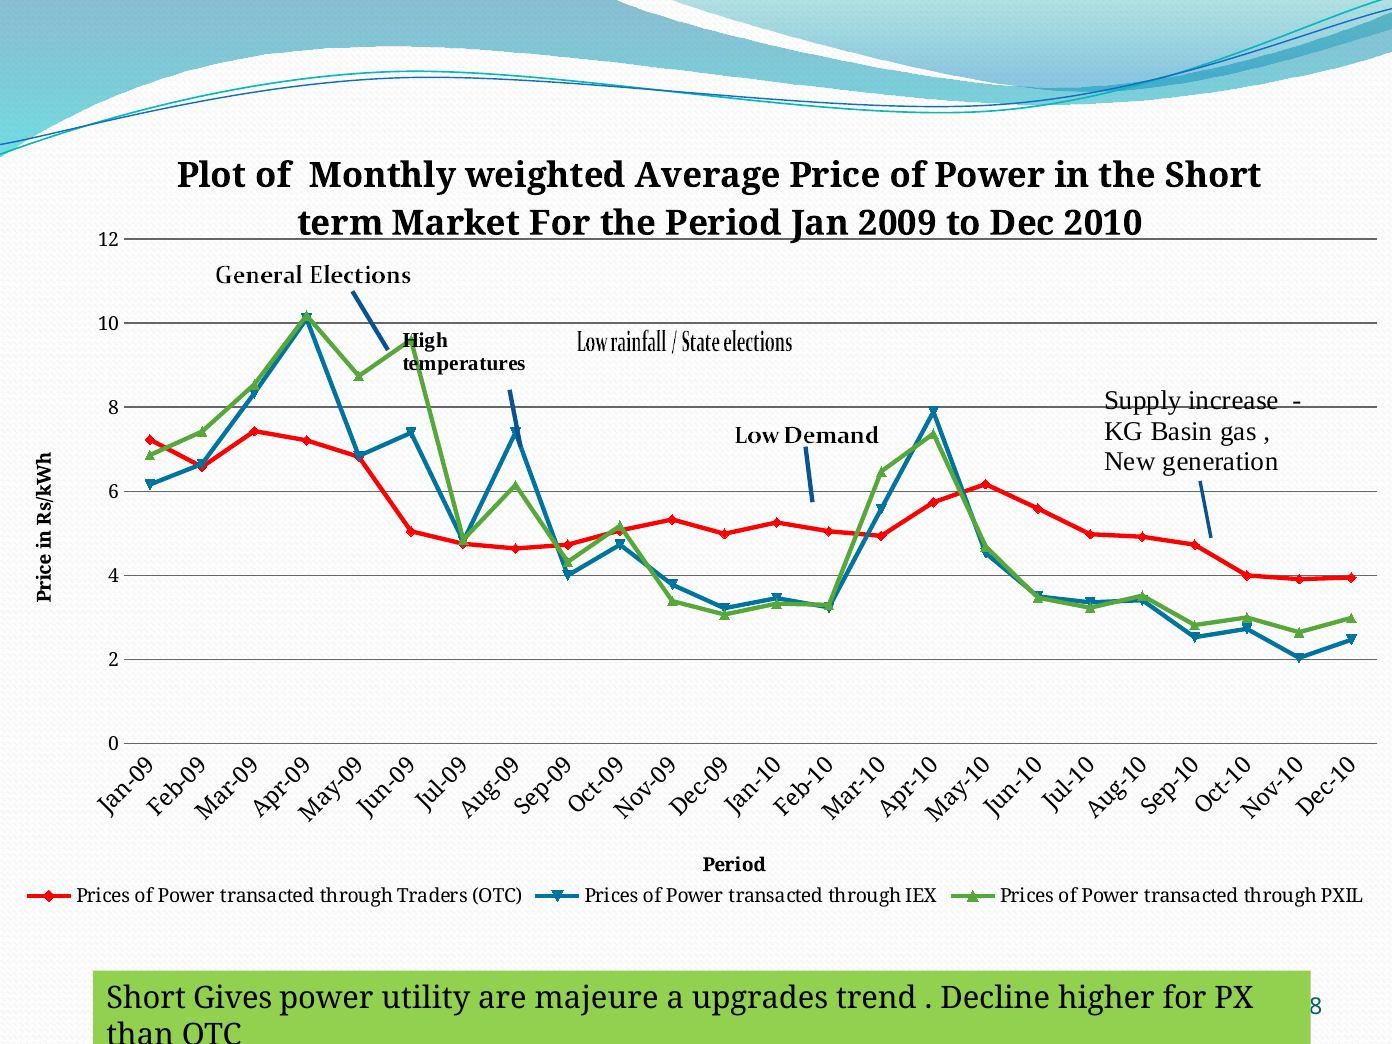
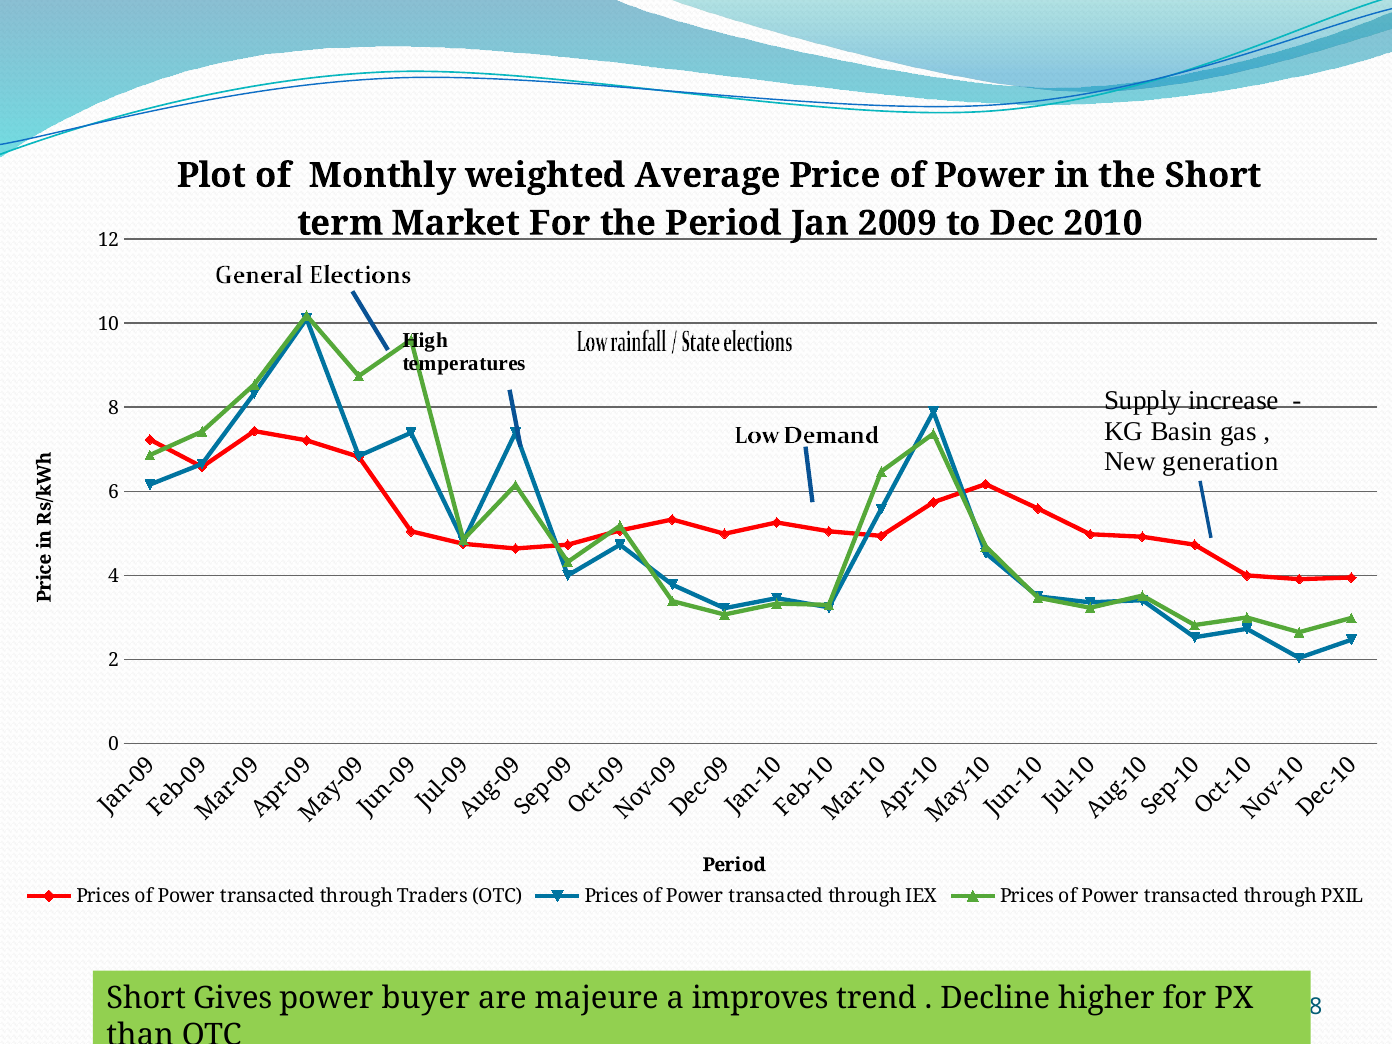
utility: utility -> buyer
upgrades: upgrades -> improves
